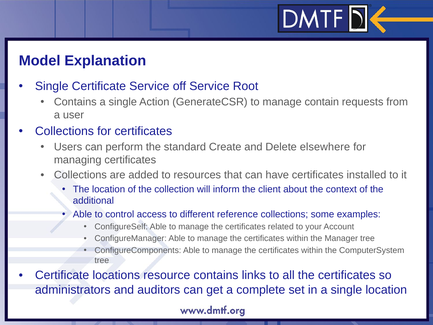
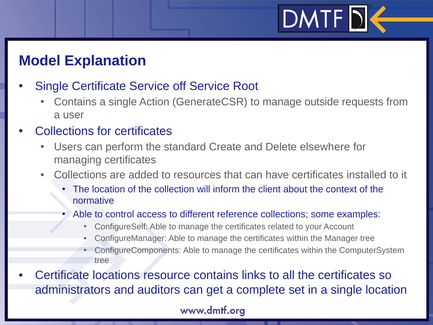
contain: contain -> outside
additional: additional -> normative
